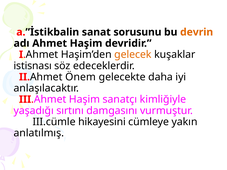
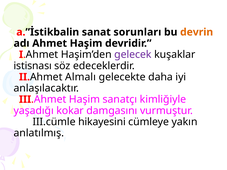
sorusunu: sorusunu -> sorunları
gelecek colour: orange -> purple
Önem: Önem -> Almalı
sırtını: sırtını -> kokar
